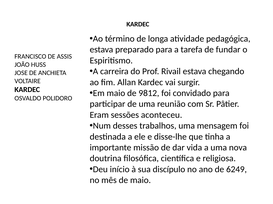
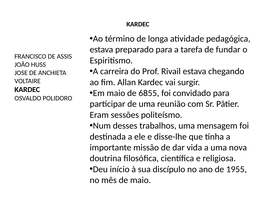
9812: 9812 -> 6855
aconteceu: aconteceu -> politeísmo
6249: 6249 -> 1955
